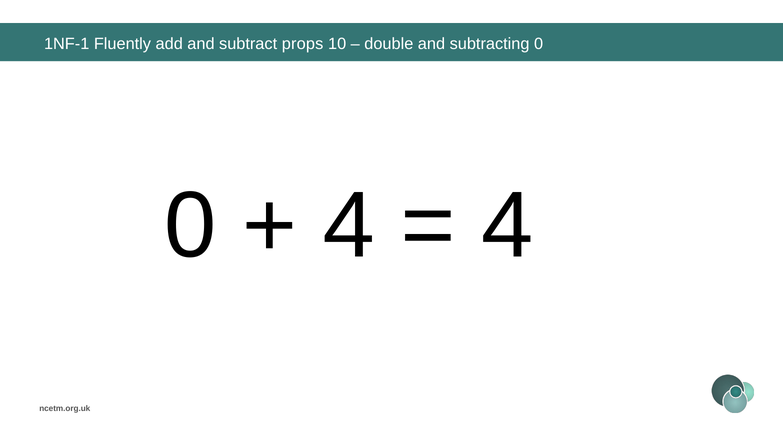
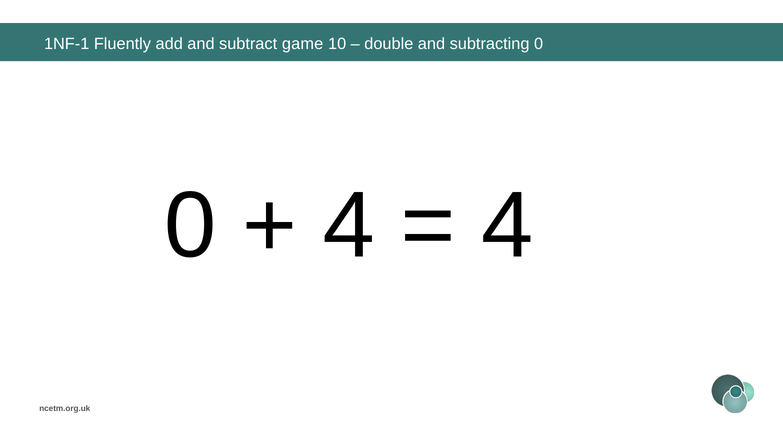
props: props -> game
